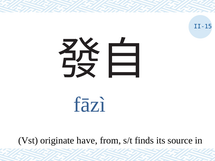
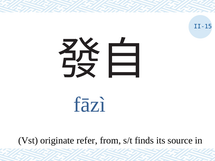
have: have -> refer
